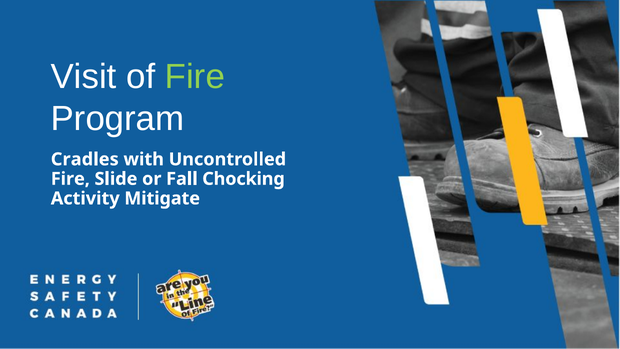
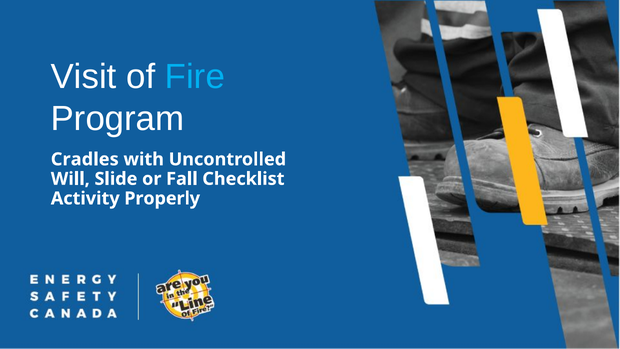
Fire at (195, 77) colour: light green -> light blue
Fire at (70, 179): Fire -> Will
Chocking: Chocking -> Checklist
Mitigate: Mitigate -> Properly
